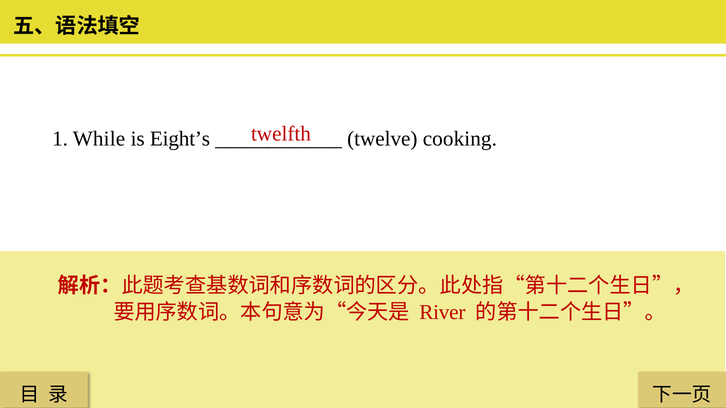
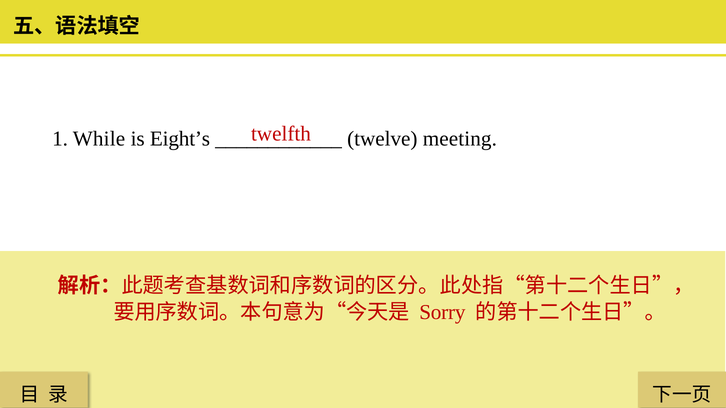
cooking: cooking -> meeting
River: River -> Sorry
